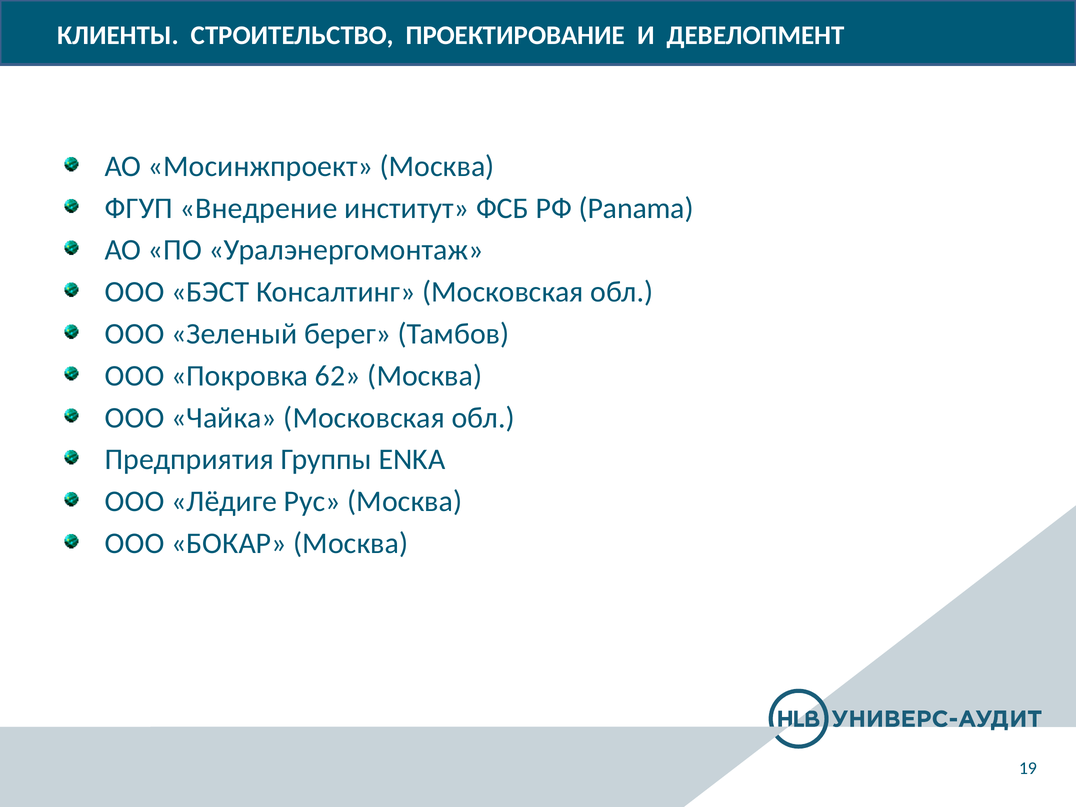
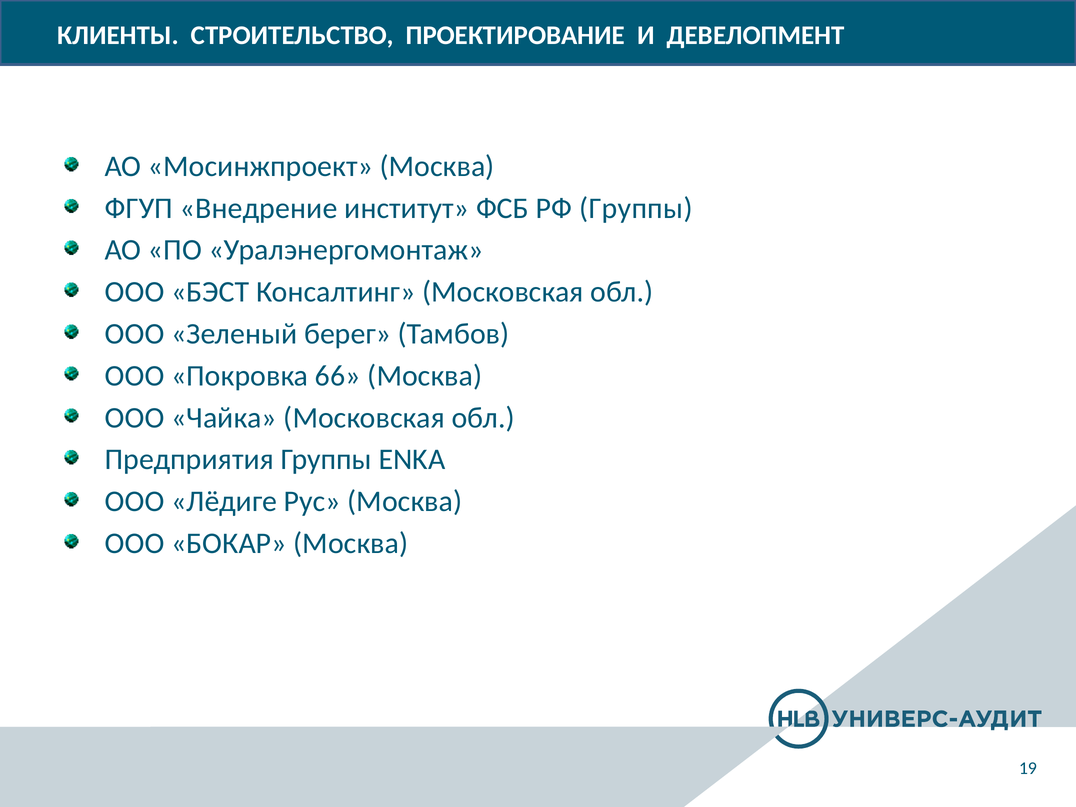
РФ Panama: Panama -> Группы
62: 62 -> 66
